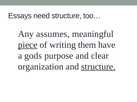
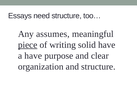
them: them -> solid
a gods: gods -> have
structure at (98, 67) underline: present -> none
